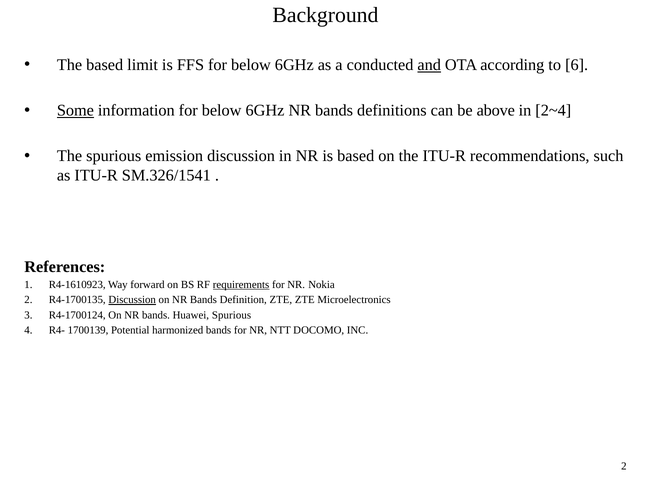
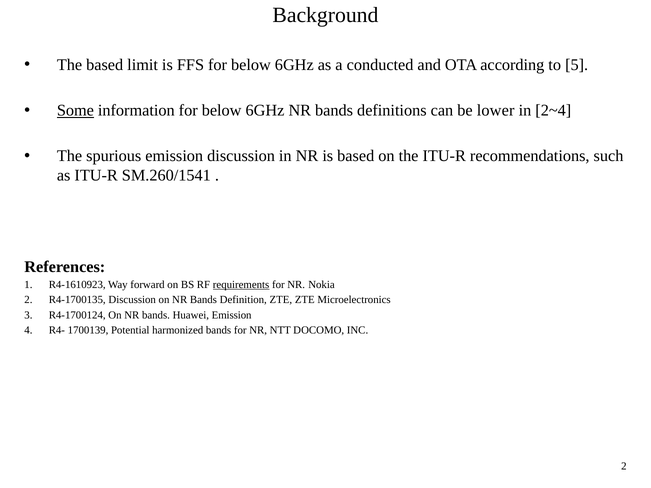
and underline: present -> none
6: 6 -> 5
above: above -> lower
SM.326/1541: SM.326/1541 -> SM.260/1541
Discussion at (132, 300) underline: present -> none
Huawei Spurious: Spurious -> Emission
